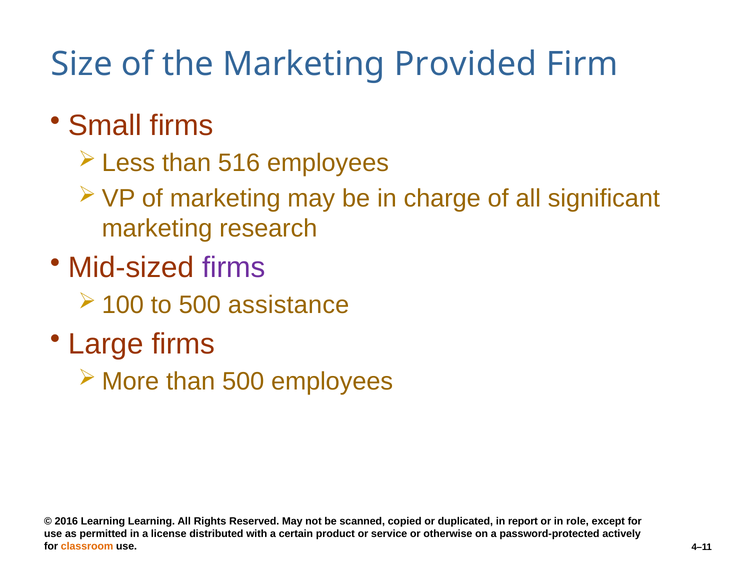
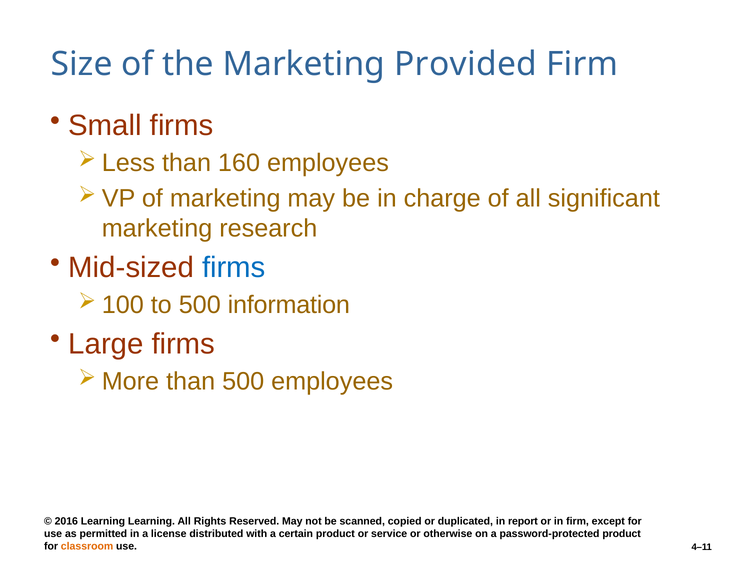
516: 516 -> 160
firms at (234, 268) colour: purple -> blue
assistance: assistance -> information
in role: role -> firm
password-protected actively: actively -> product
